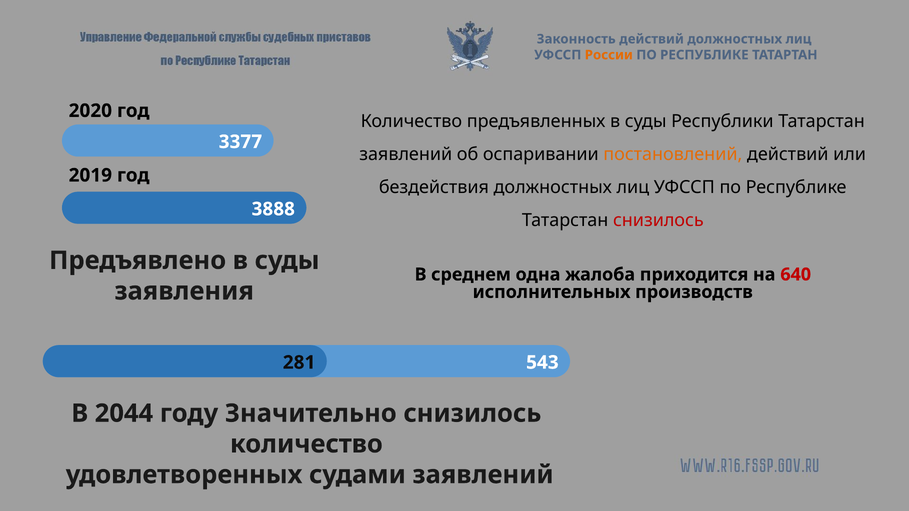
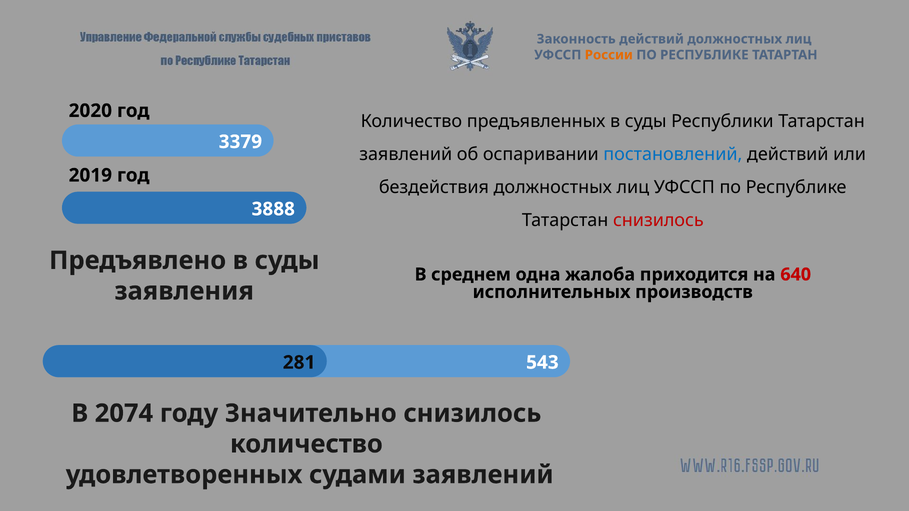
3377: 3377 -> 3379
постановлений colour: orange -> blue
2044: 2044 -> 2074
